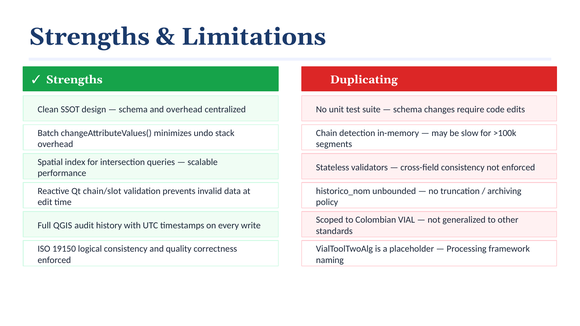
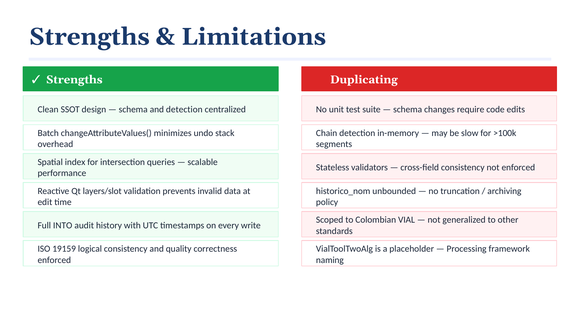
and overhead: overhead -> detection
chain/slot: chain/slot -> layers/slot
QGIS: QGIS -> INTO
19150: 19150 -> 19159
